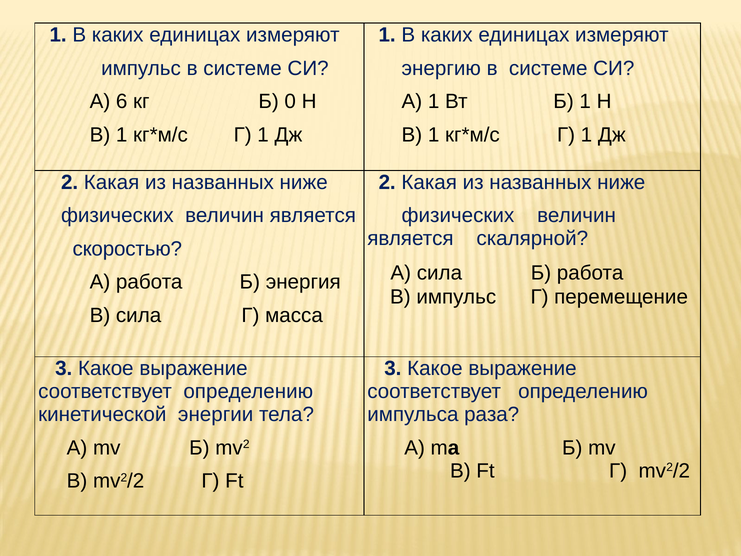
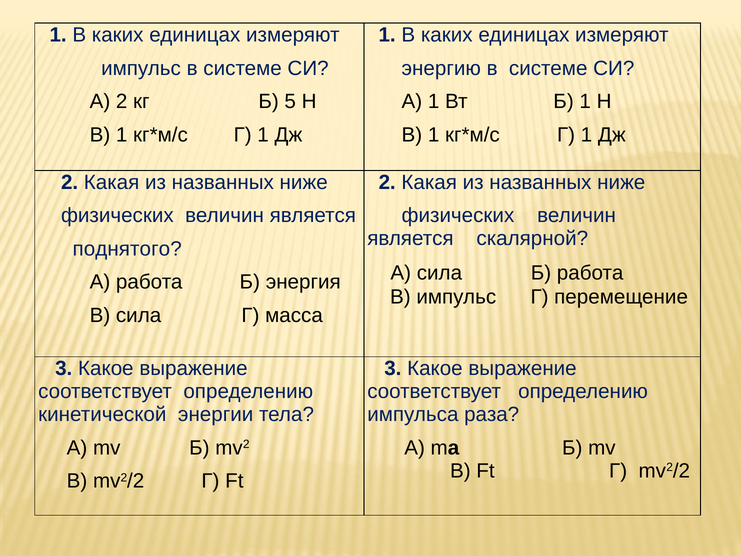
А 6: 6 -> 2
0: 0 -> 5
скоростью: скоростью -> поднятого
